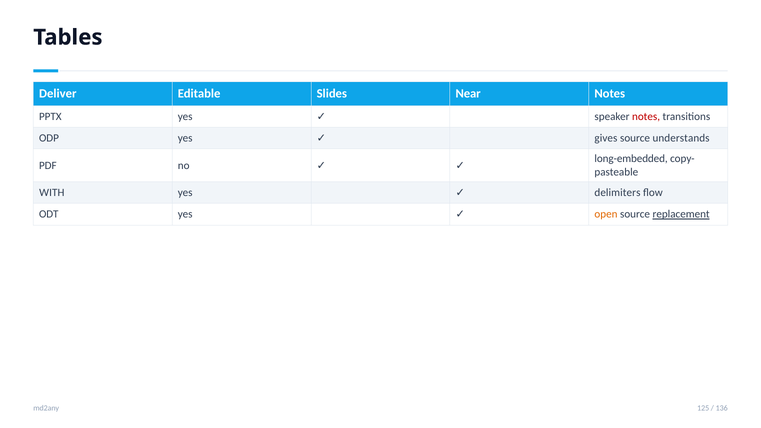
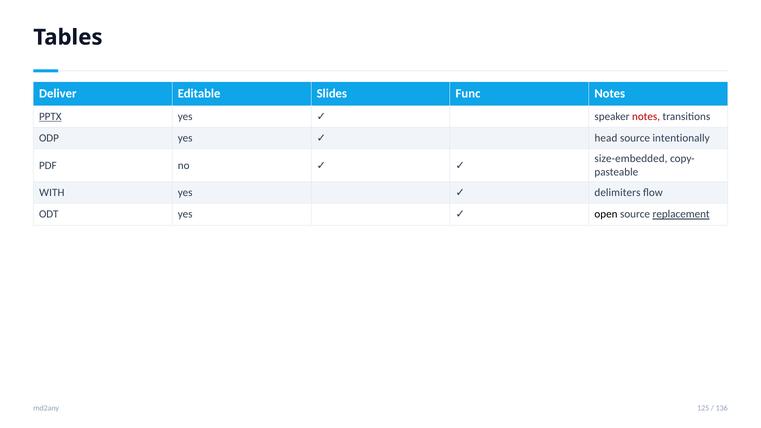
Near: Near -> Func
PPTX underline: none -> present
gives: gives -> head
understands: understands -> intentionally
long-embedded: long-embedded -> size-embedded
open colour: orange -> black
